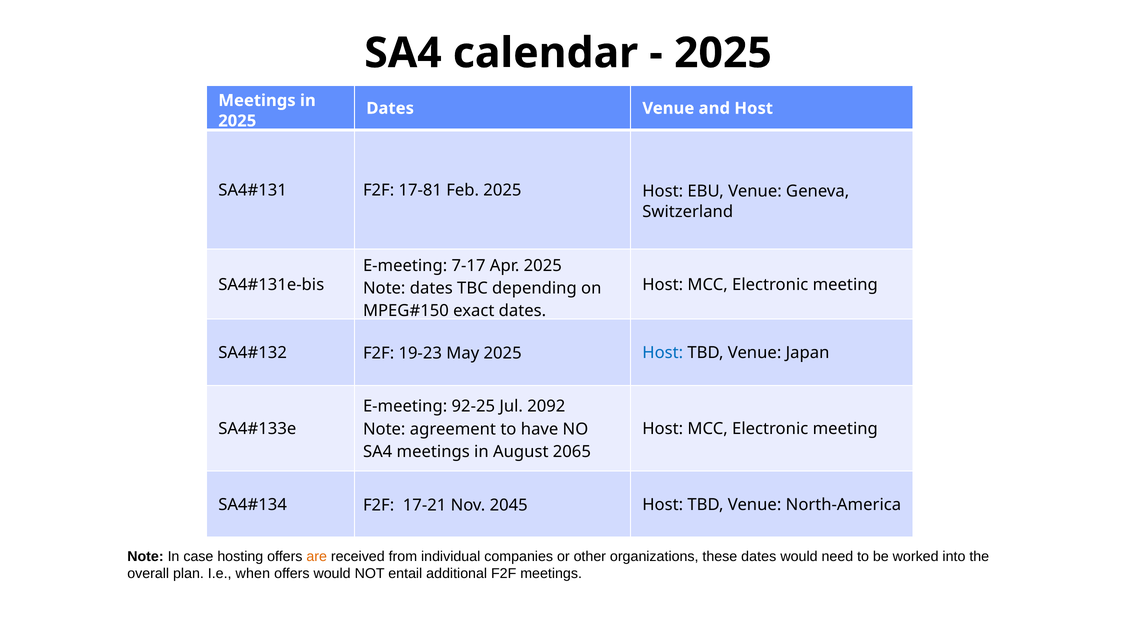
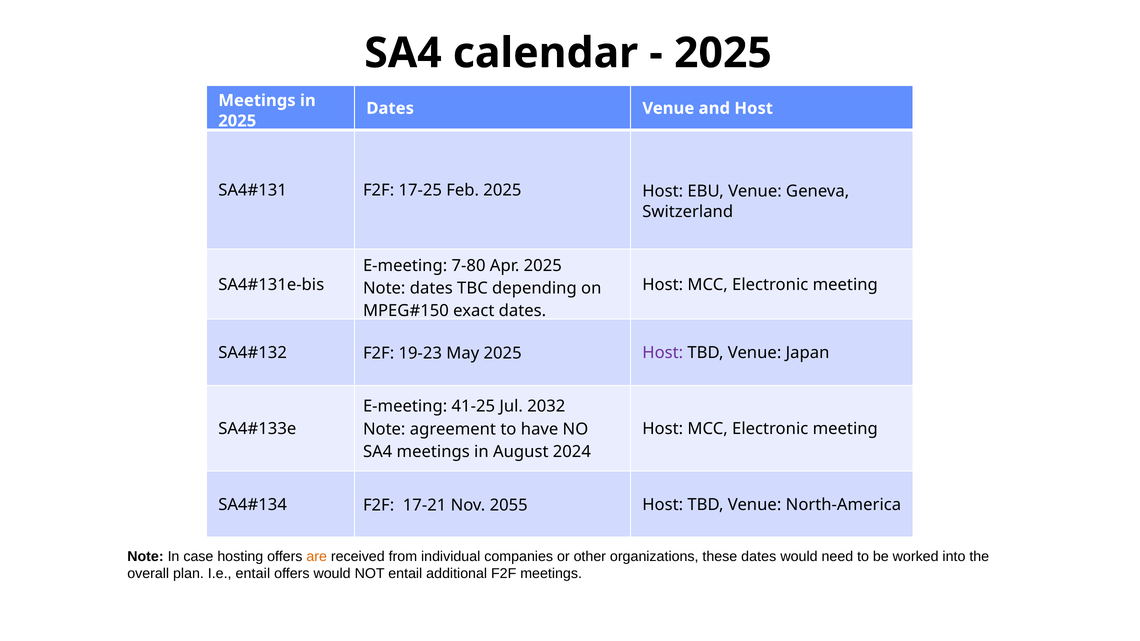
17-81: 17-81 -> 17-25
7-17: 7-17 -> 7-80
Host at (663, 353) colour: blue -> purple
92-25: 92-25 -> 41-25
2092: 2092 -> 2032
2065: 2065 -> 2024
2045: 2045 -> 2055
I.e when: when -> entail
